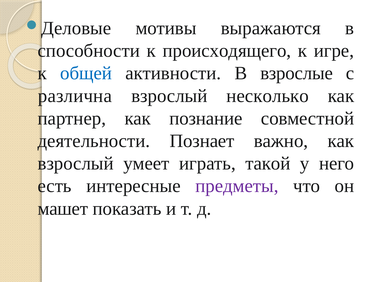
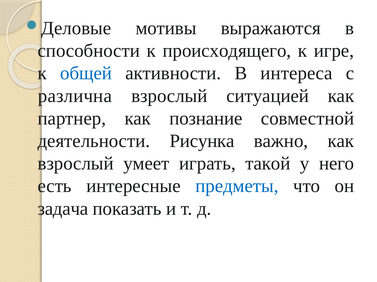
взрослые: взрослые -> интереса
несколько: несколько -> ситуацией
Познает: Познает -> Рисунка
предметы colour: purple -> blue
машет: машет -> задача
